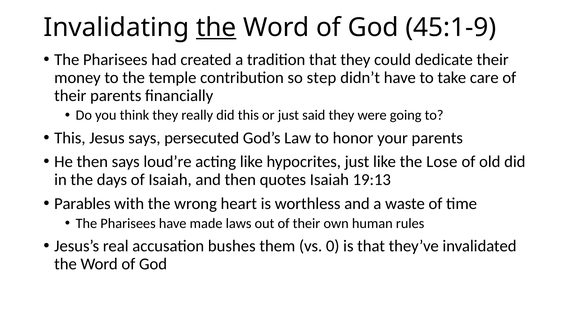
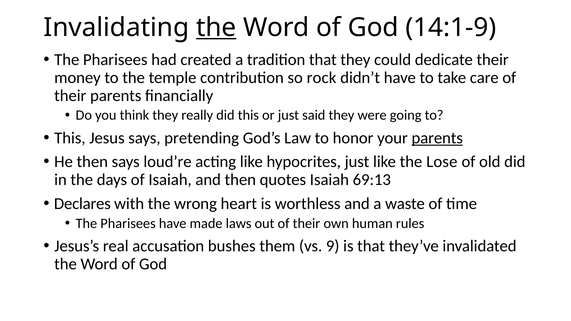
45:1-9: 45:1-9 -> 14:1-9
step: step -> rock
persecuted: persecuted -> pretending
parents at (437, 138) underline: none -> present
19:13: 19:13 -> 69:13
Parables: Parables -> Declares
0: 0 -> 9
